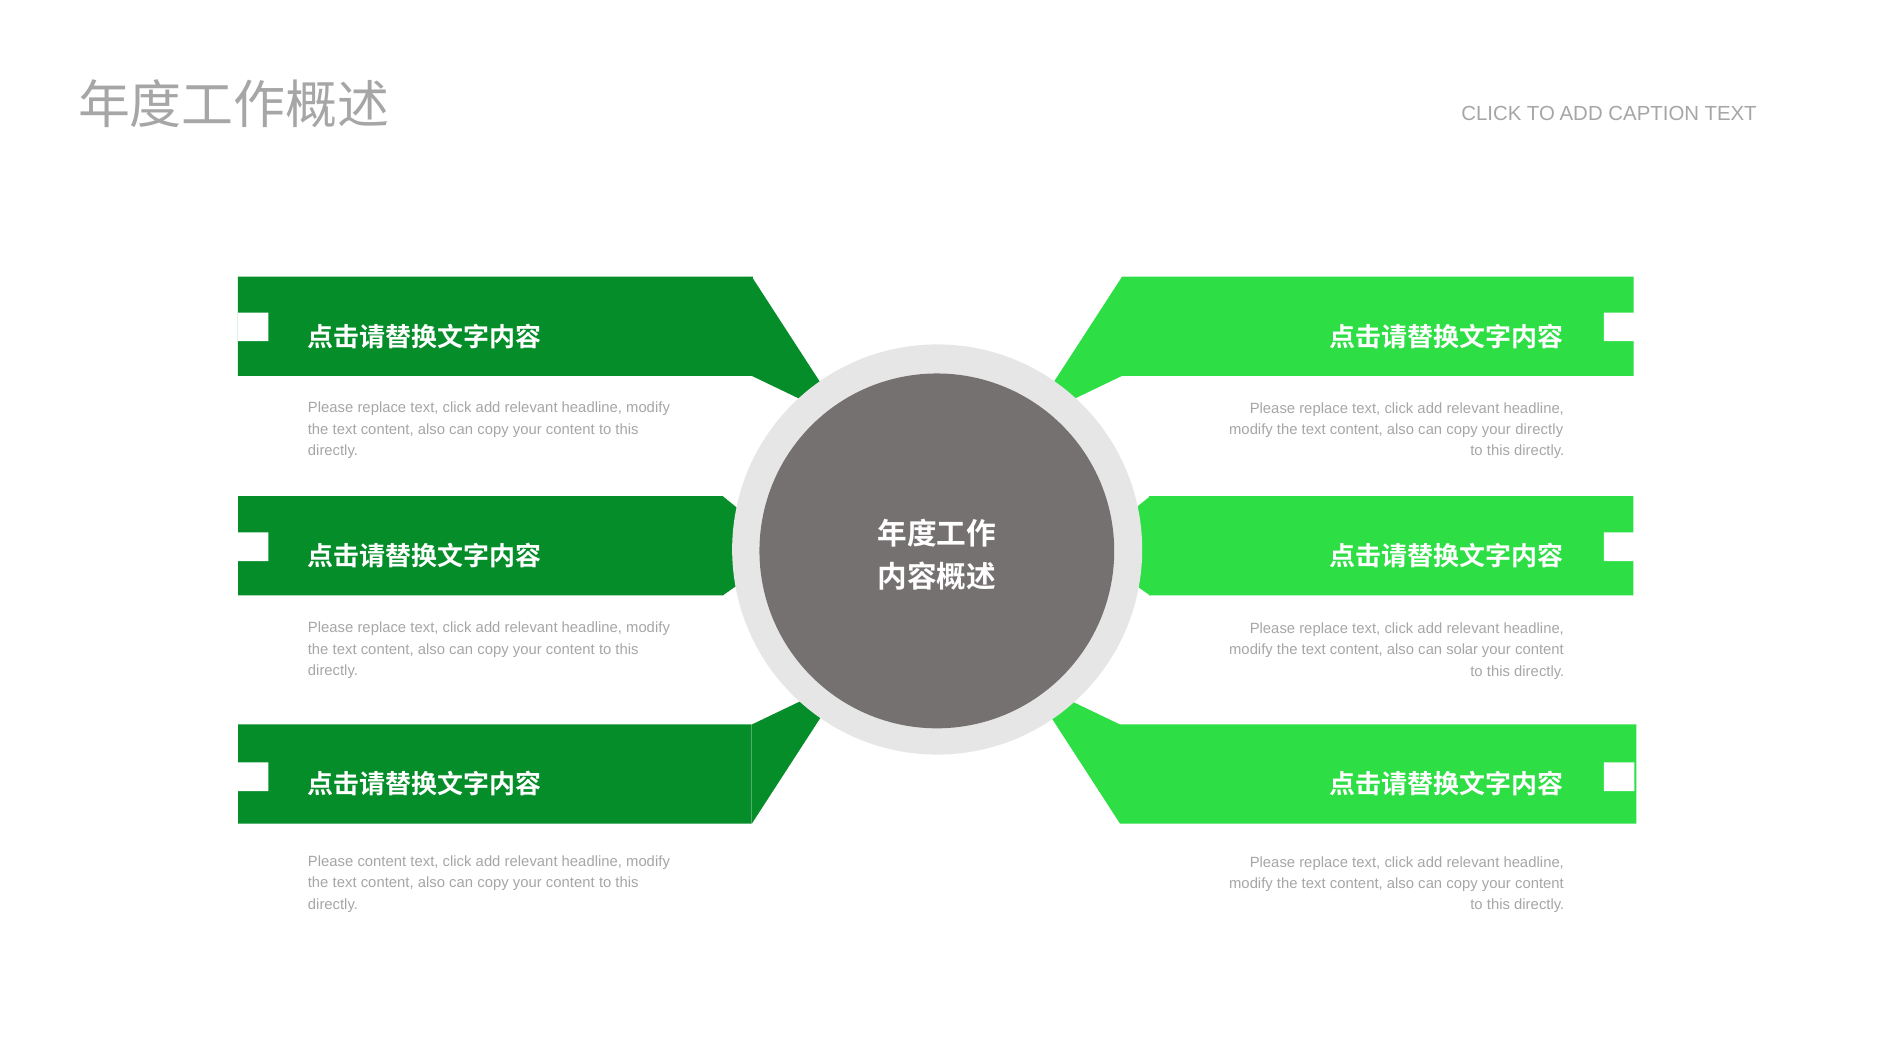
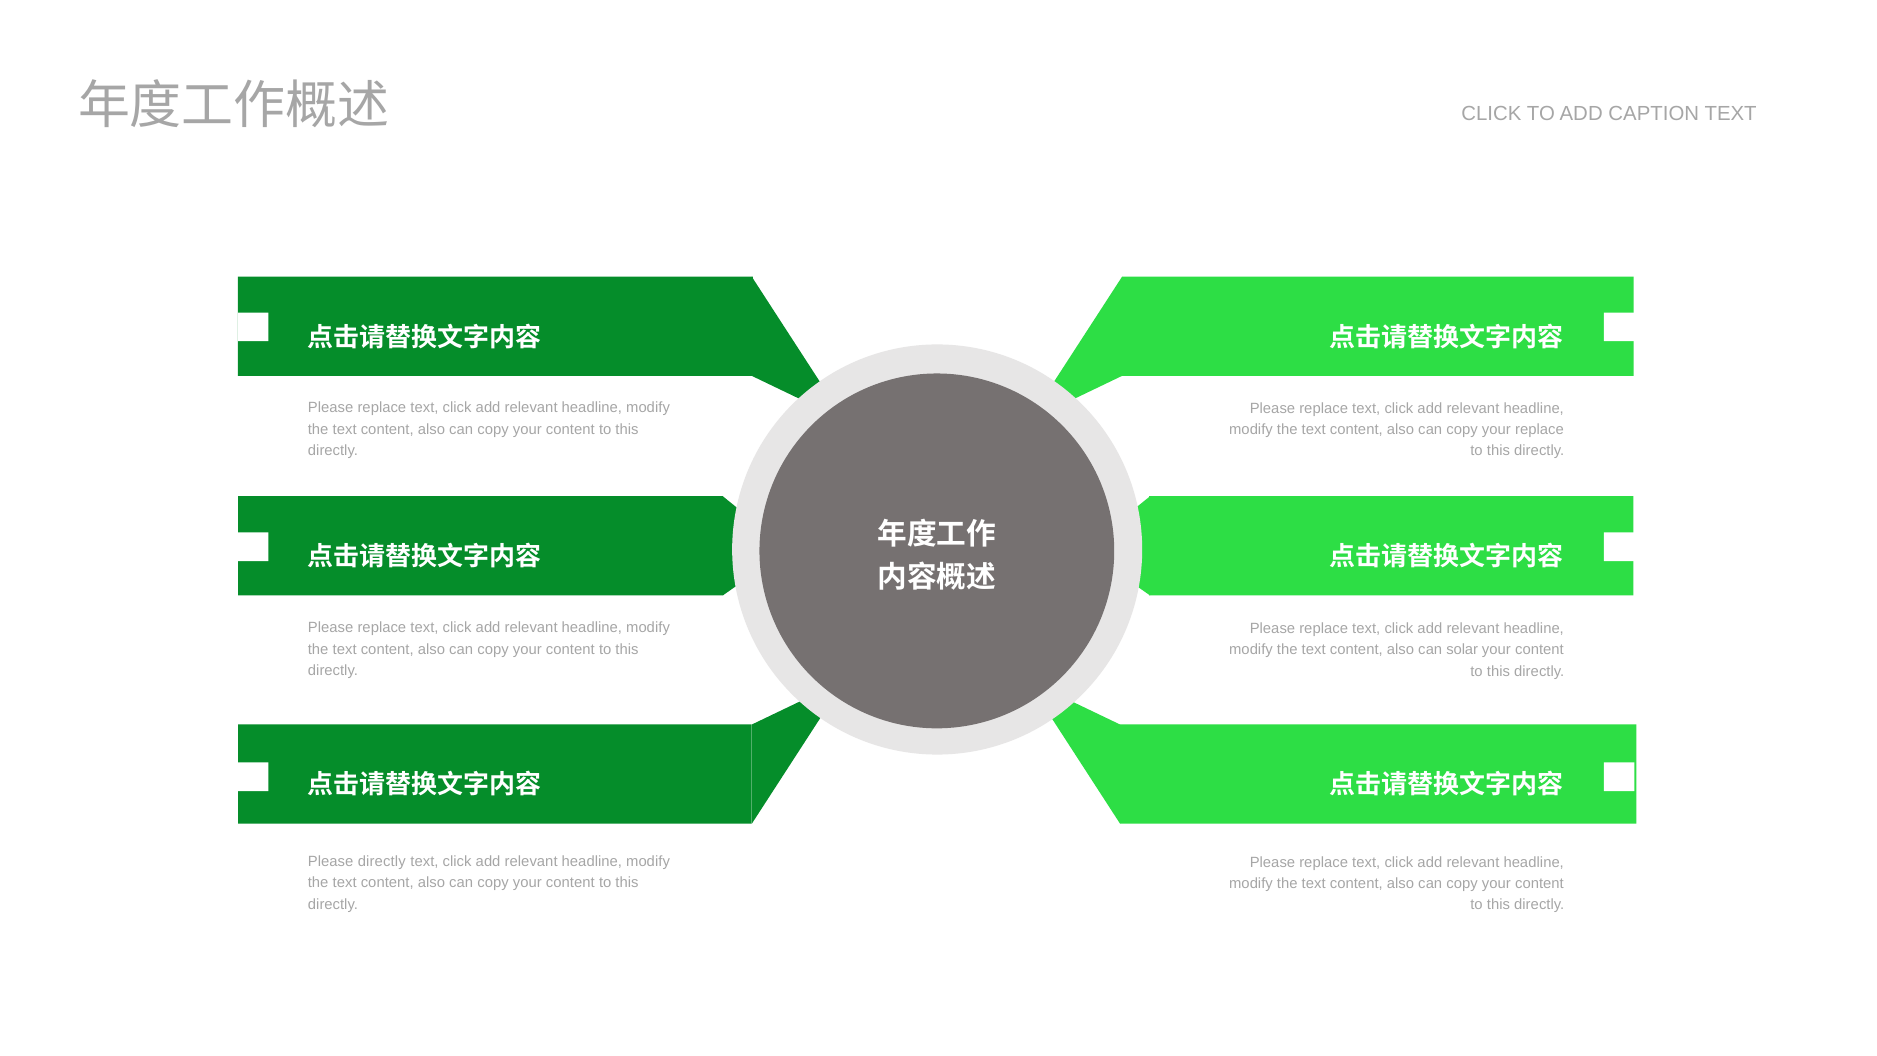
your directly: directly -> replace
Please content: content -> directly
